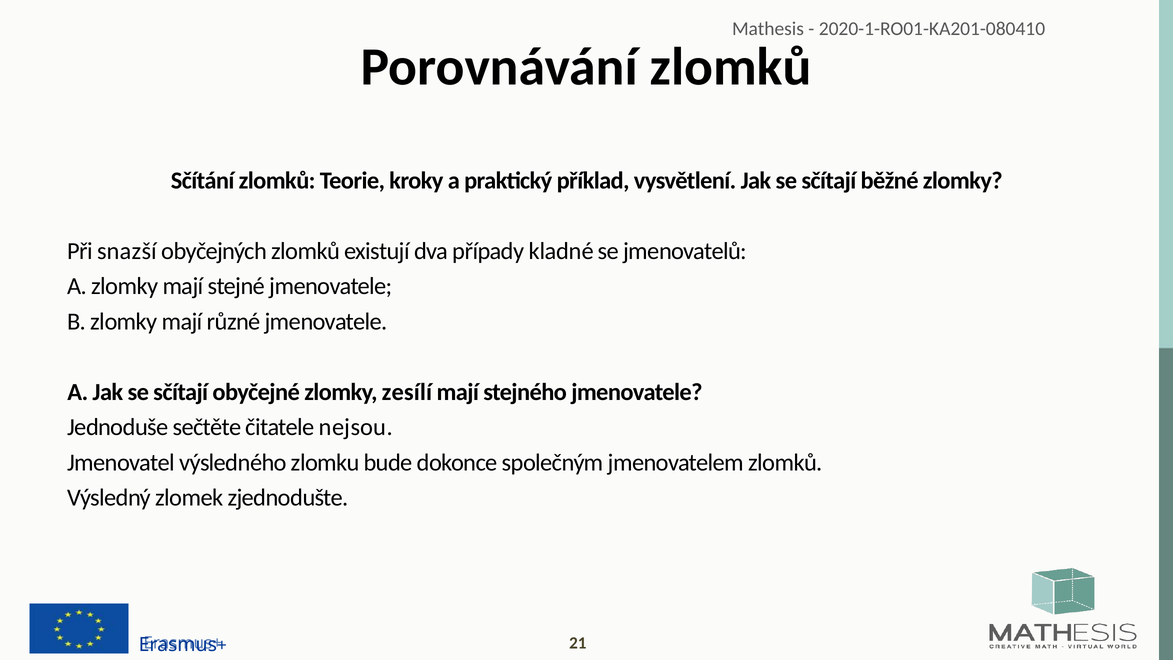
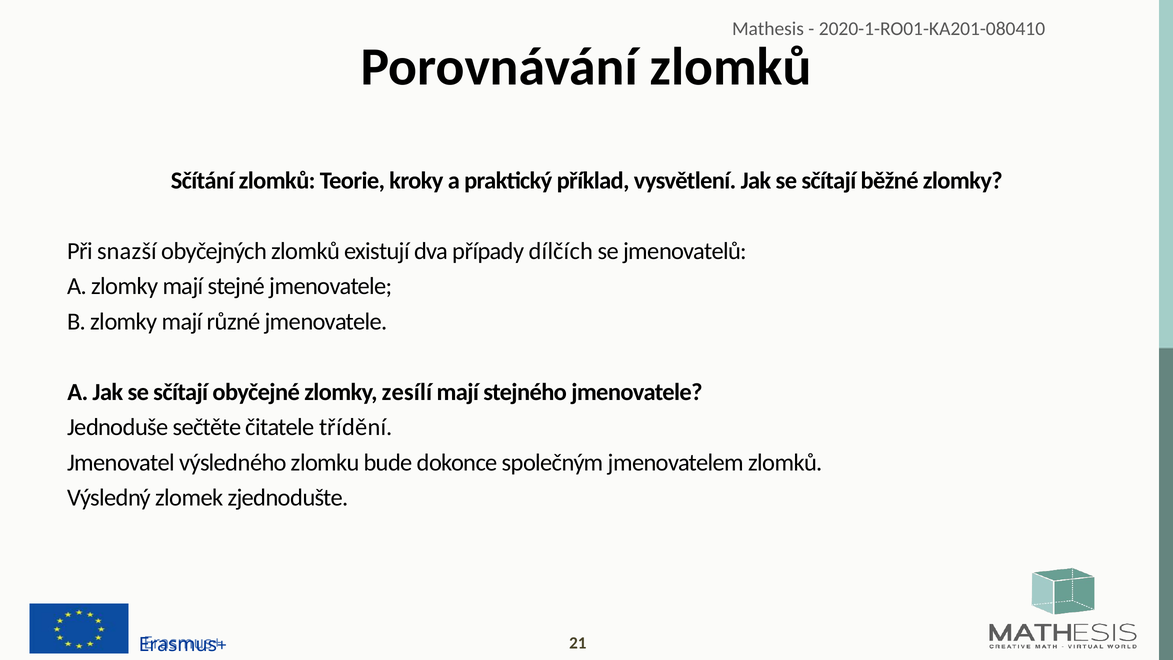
kladné: kladné -> dílčích
nejsou: nejsou -> třídění
